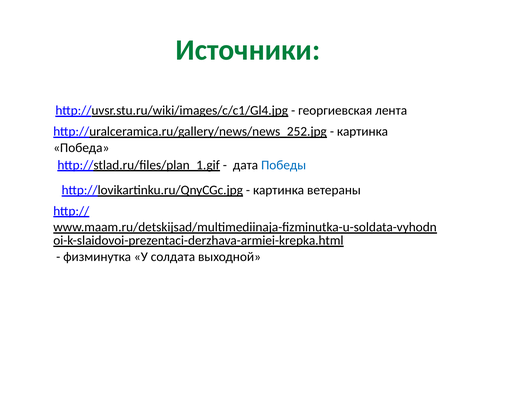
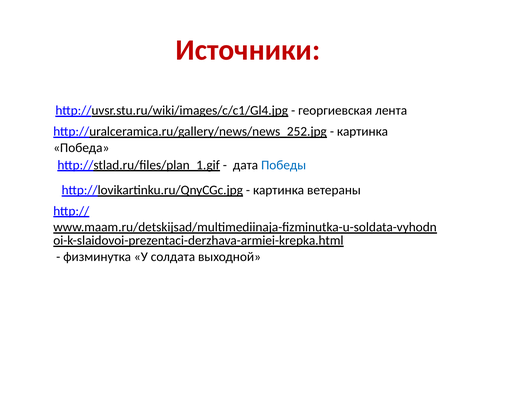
Источники colour: green -> red
